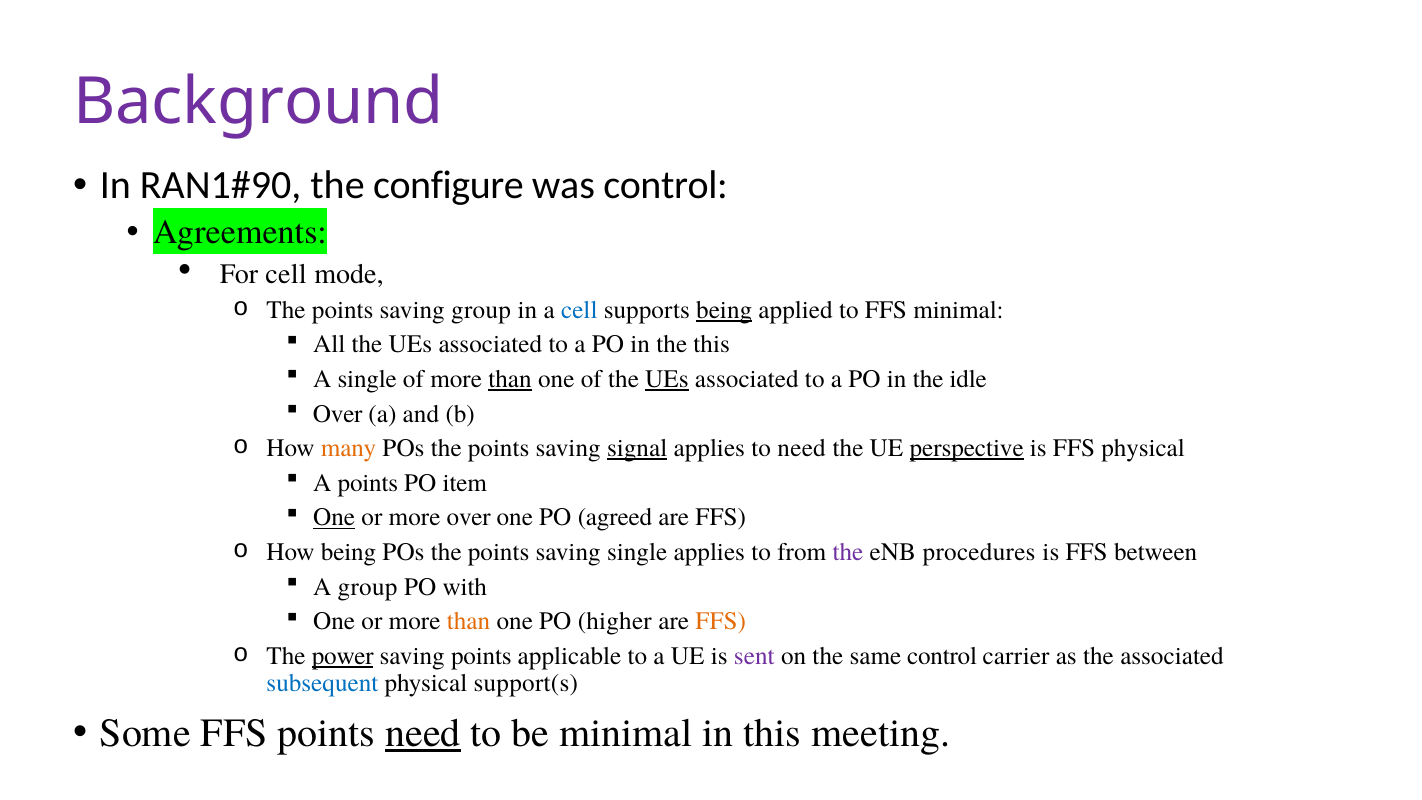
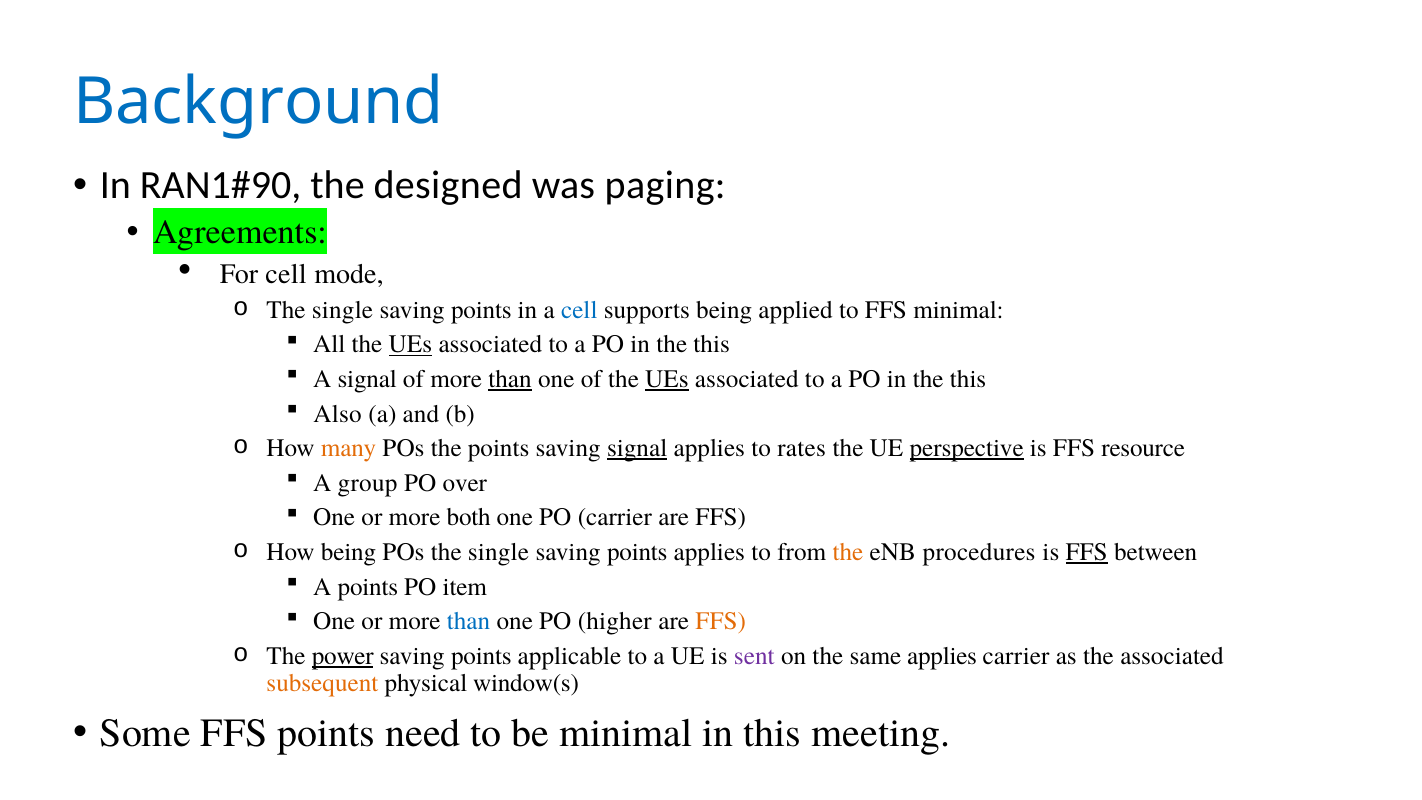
Background colour: purple -> blue
configure: configure -> designed
was control: control -> paging
points at (343, 310): points -> single
group at (481, 310): group -> points
being at (724, 310) underline: present -> none
UEs at (410, 345) underline: none -> present
A single: single -> signal
idle at (968, 379): idle -> this
Over at (338, 414): Over -> Also
to need: need -> rates
FFS physical: physical -> resource
A points: points -> group
item: item -> over
One at (334, 517) underline: present -> none
more over: over -> both
PO agreed: agreed -> carrier
points at (499, 552): points -> single
single at (637, 552): single -> points
the at (848, 552) colour: purple -> orange
FFS at (1087, 552) underline: none -> present
A group: group -> points
with: with -> item
than at (469, 621) colour: orange -> blue
same control: control -> applies
subsequent colour: blue -> orange
support(s: support(s -> window(s
need at (423, 733) underline: present -> none
